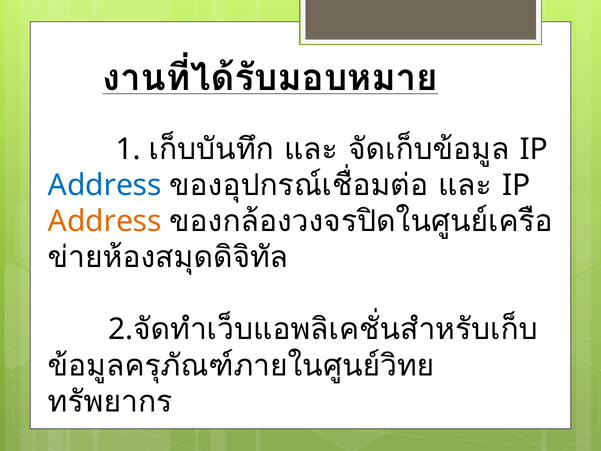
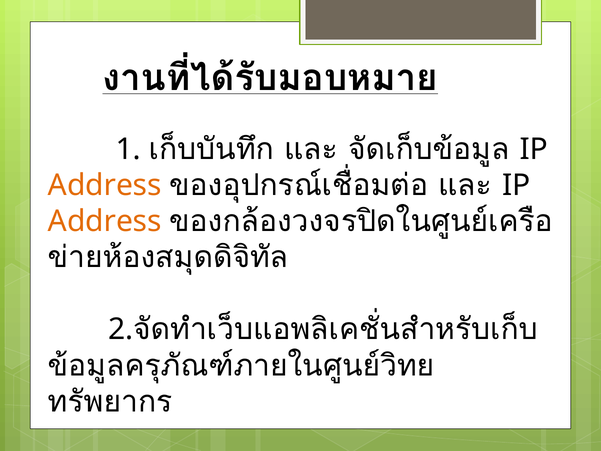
Address at (105, 185) colour: blue -> orange
